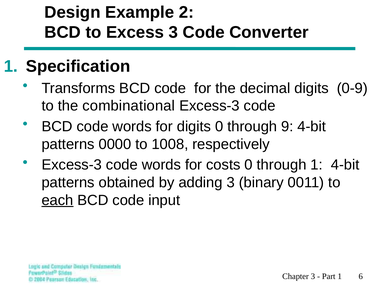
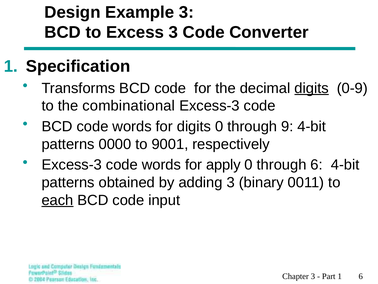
Example 2: 2 -> 3
digits at (312, 88) underline: none -> present
1008: 1008 -> 9001
costs: costs -> apply
through 1: 1 -> 6
